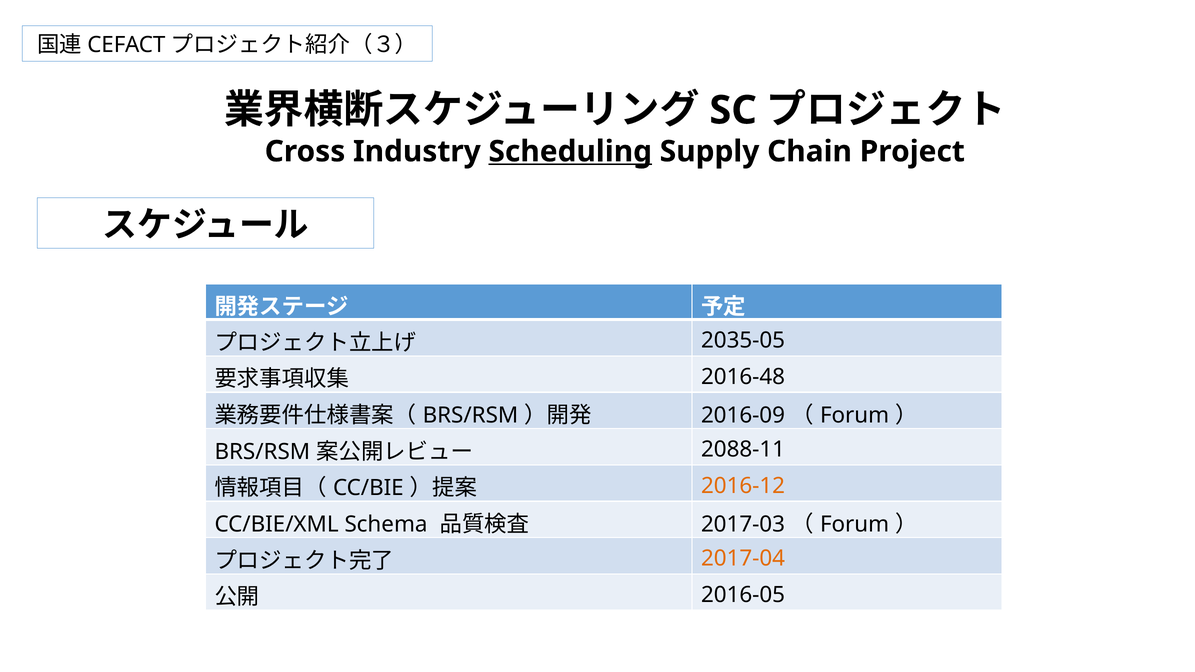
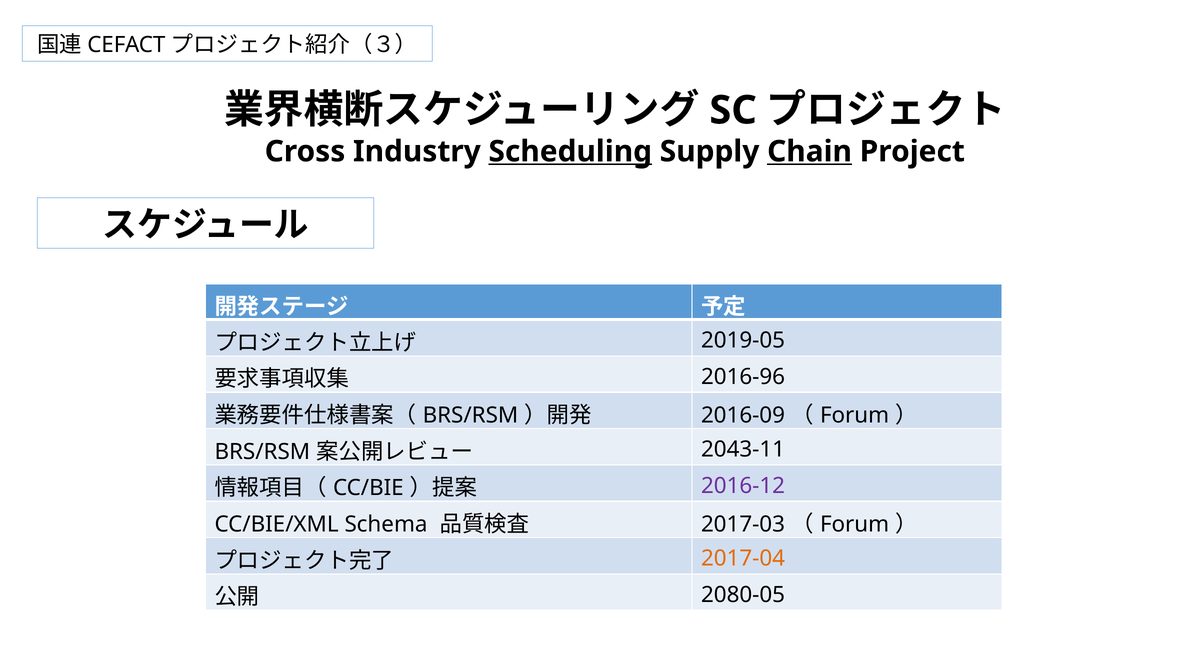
Chain underline: none -> present
2035-05: 2035-05 -> 2019-05
2016-48: 2016-48 -> 2016-96
2088-11: 2088-11 -> 2043-11
2016-12 colour: orange -> purple
2016-05: 2016-05 -> 2080-05
